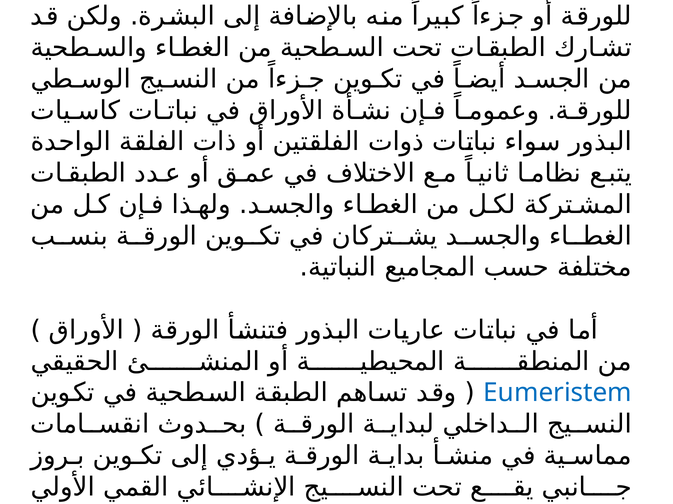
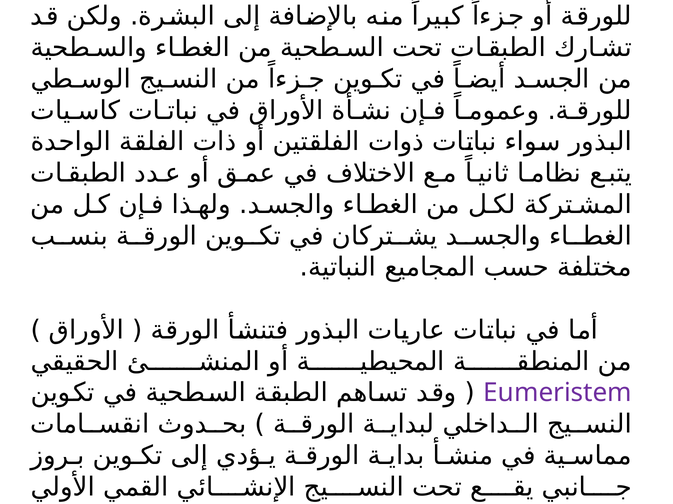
Eumeristem colour: blue -> purple
